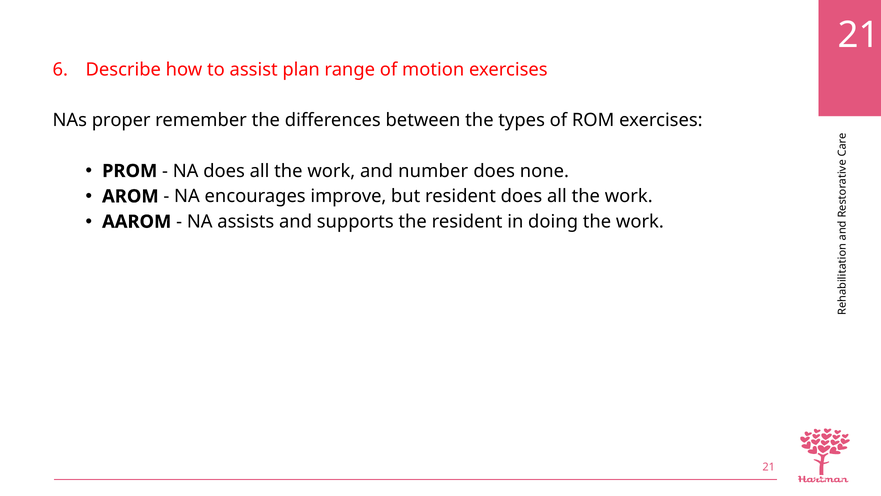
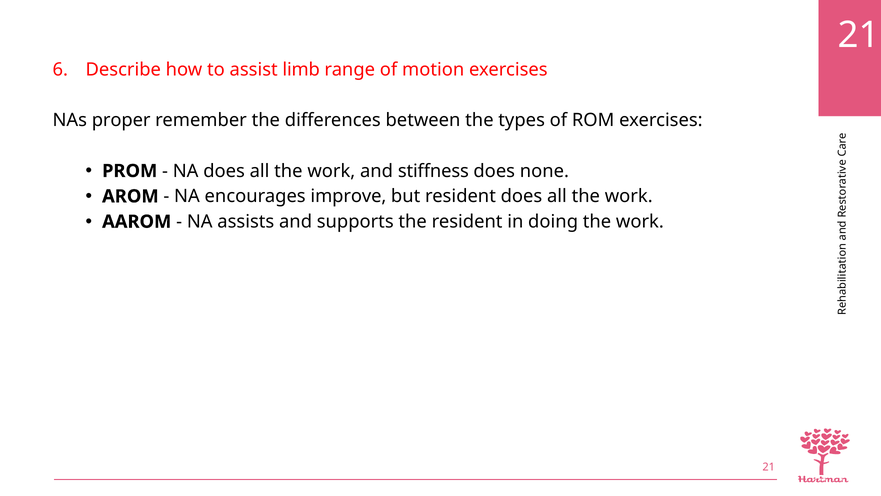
plan: plan -> limb
number: number -> stiffness
